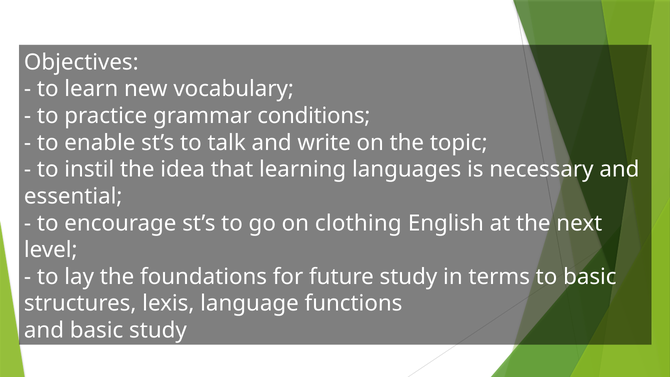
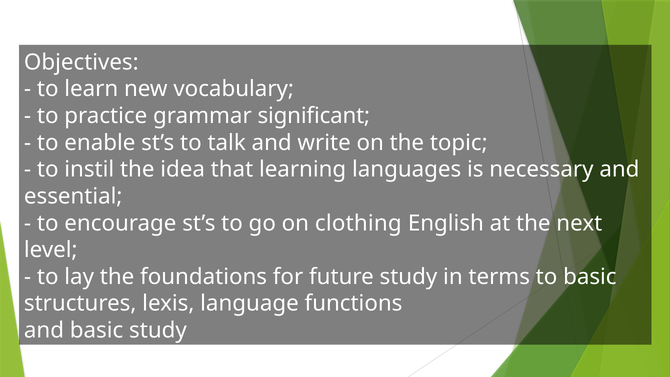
conditions: conditions -> significant
